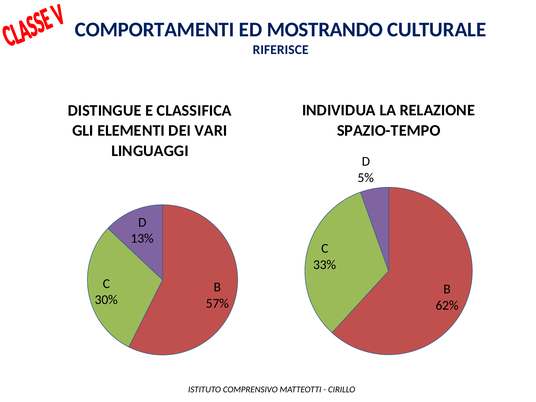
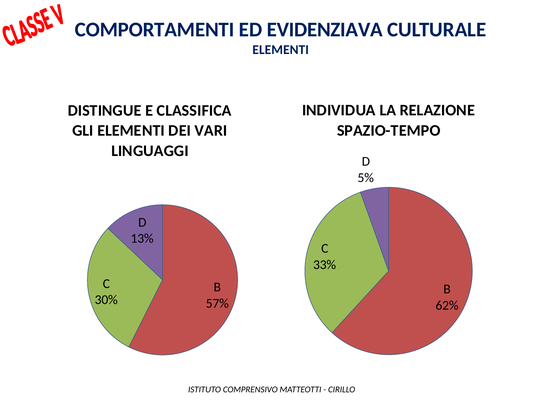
MOSTRANDO: MOSTRANDO -> EVIDENZIAVA
RIFERISCE at (281, 50): RIFERISCE -> ELEMENTI
